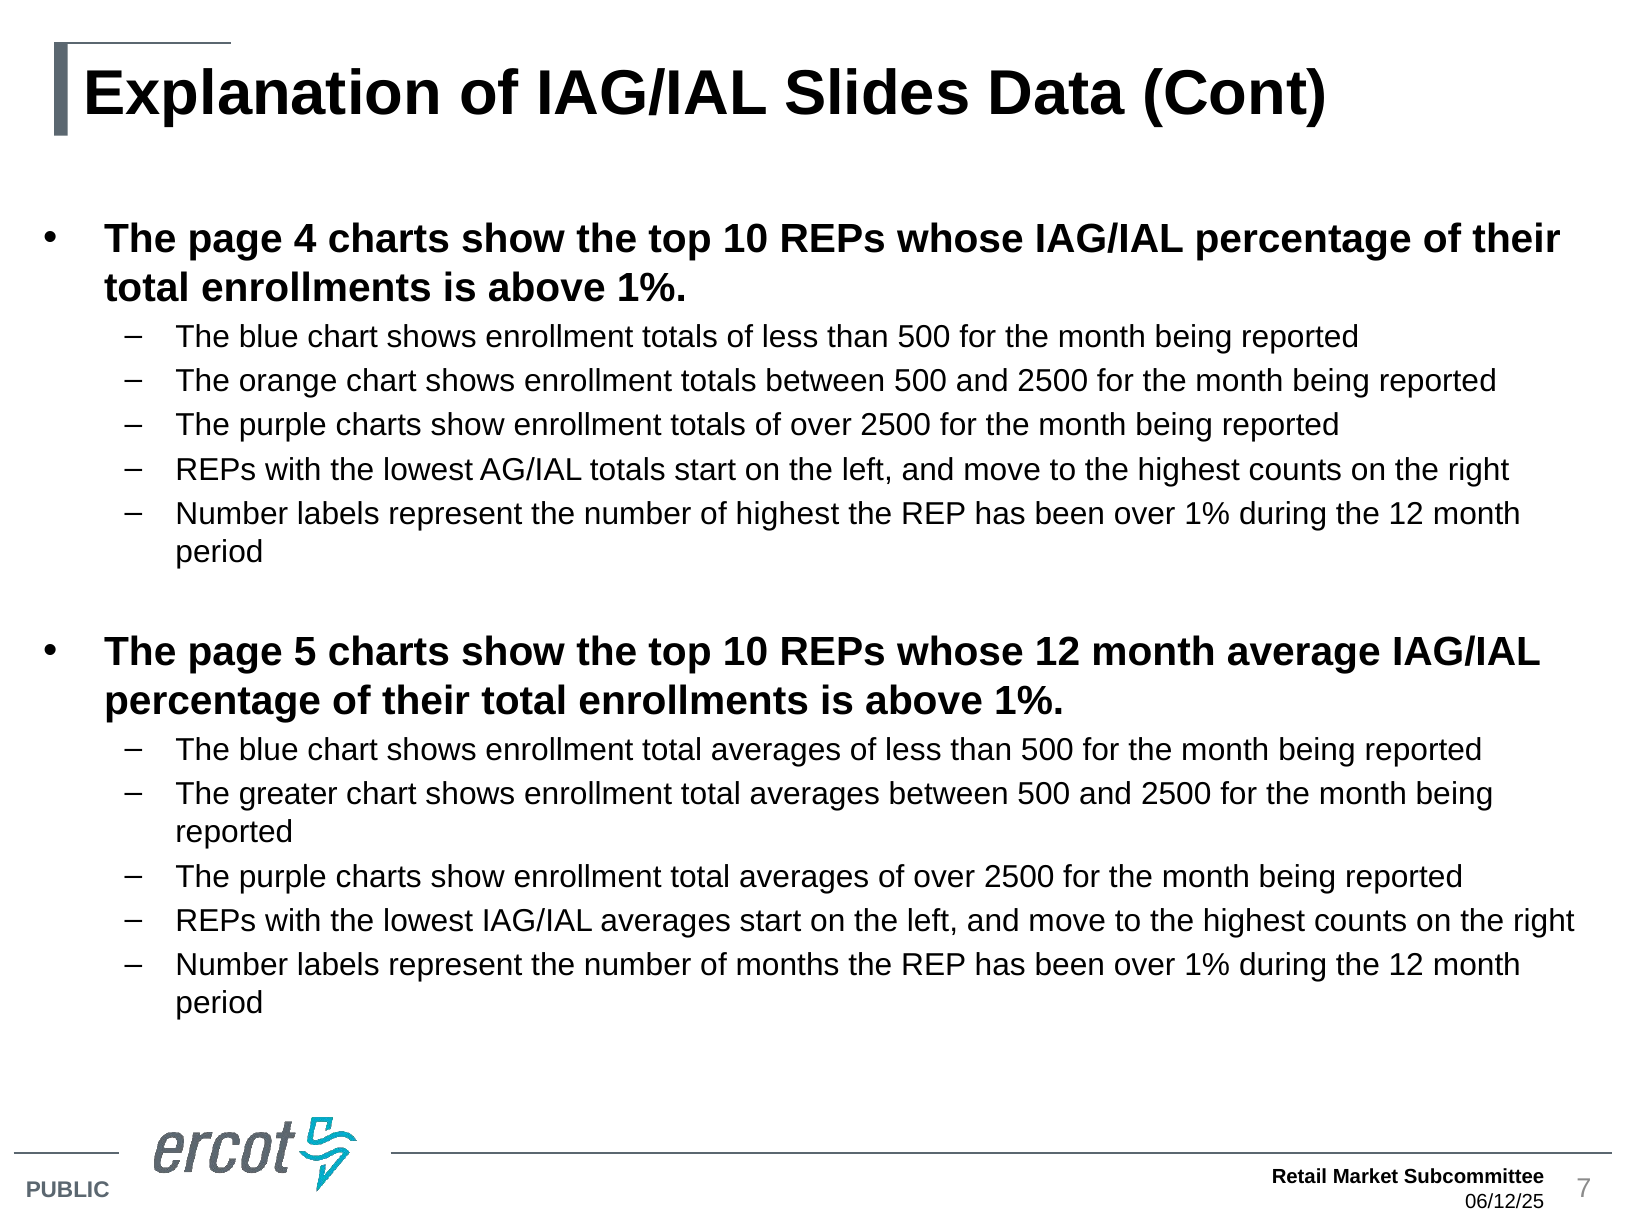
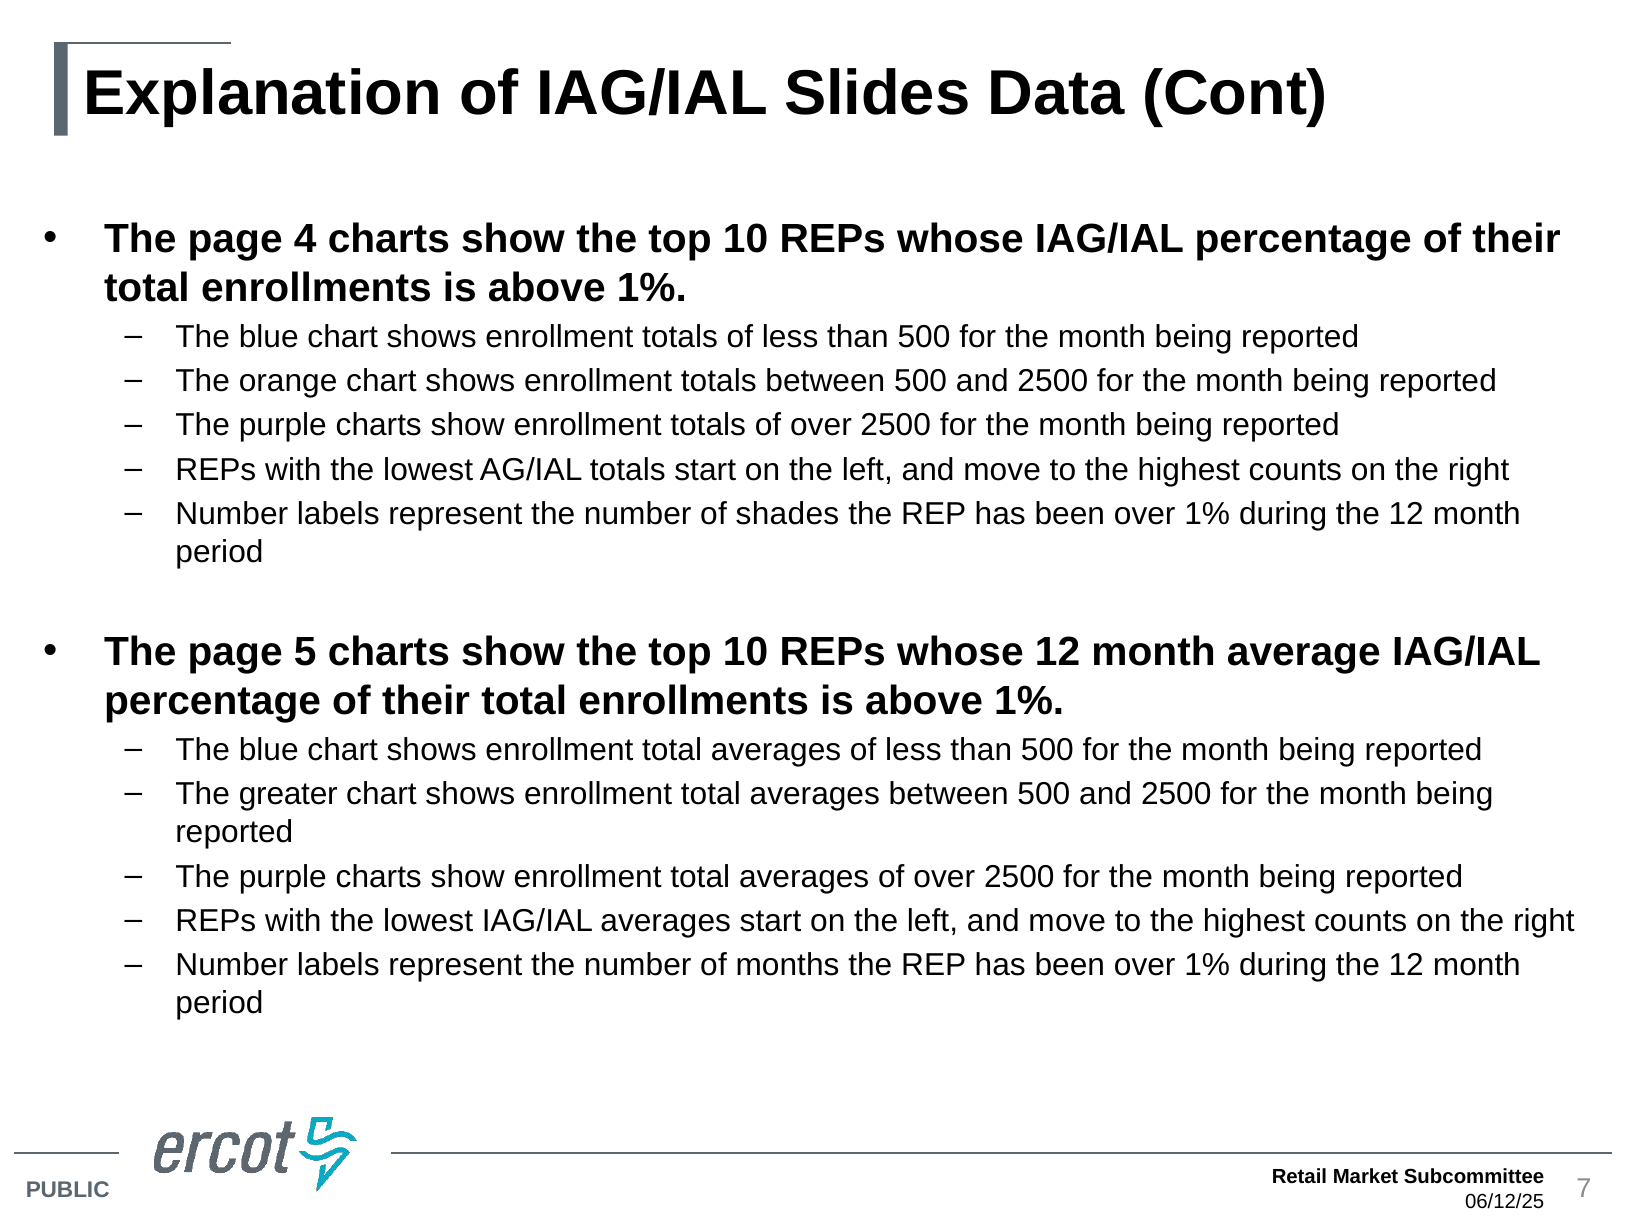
of highest: highest -> shades
